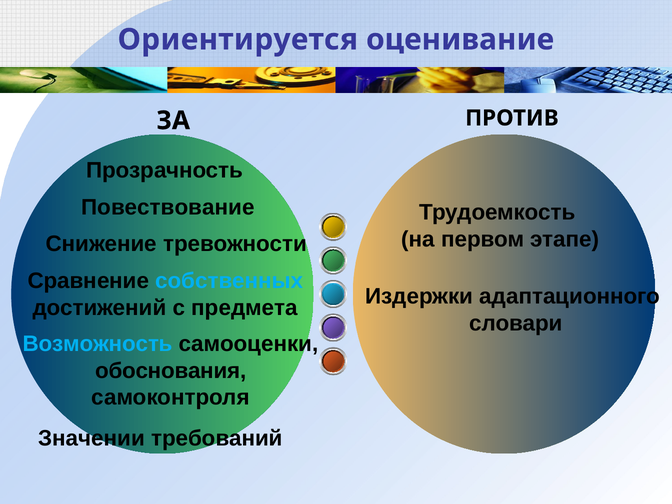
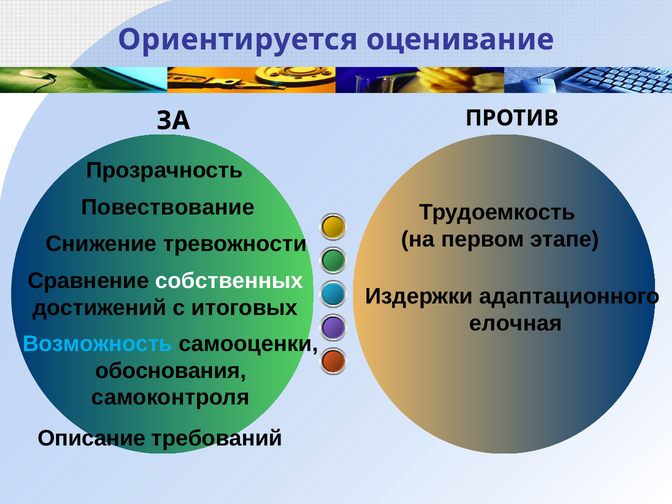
собственных colour: light blue -> white
предмета: предмета -> итоговых
словари: словари -> елочная
Значении: Значении -> Описание
